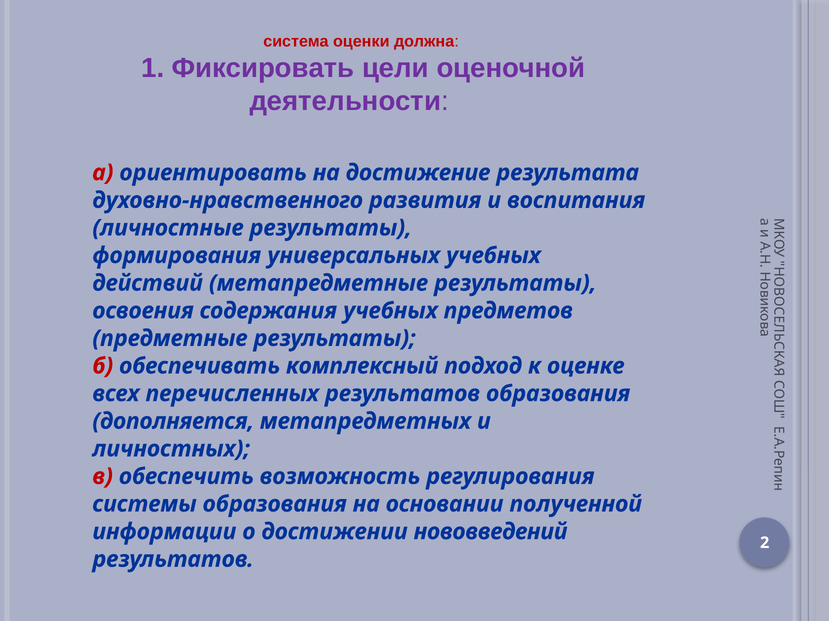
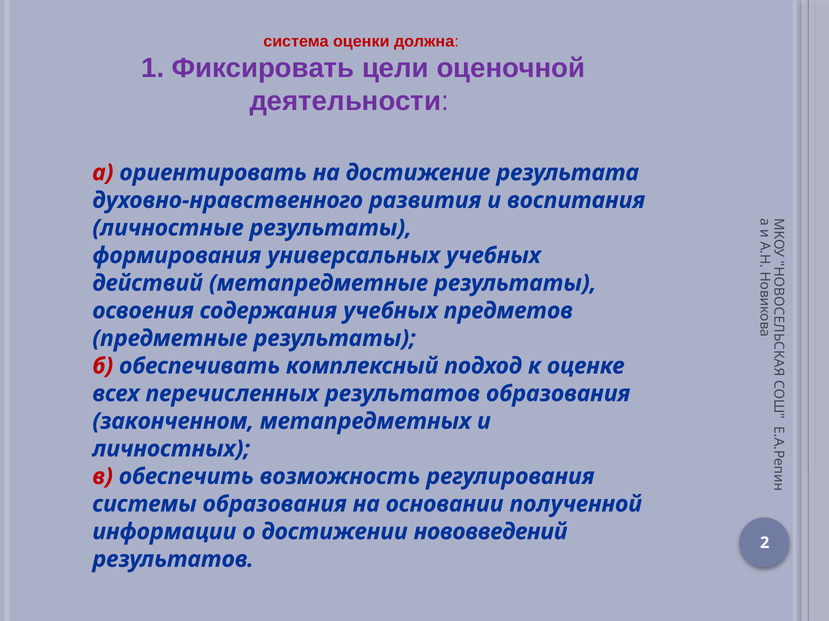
дополняется: дополняется -> законченном
